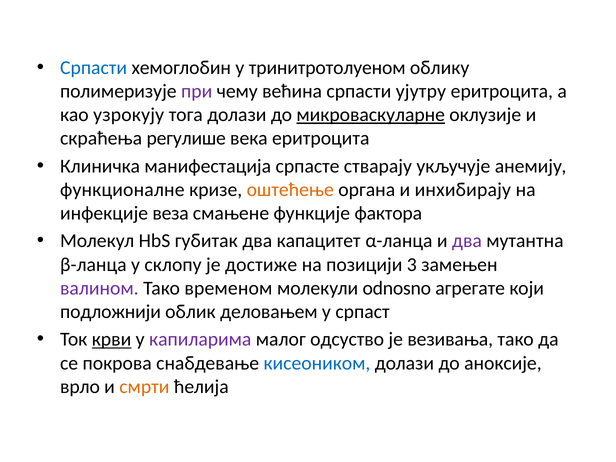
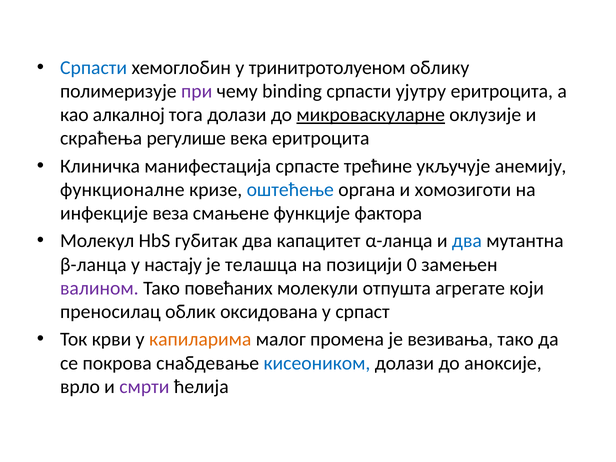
већина: већина -> binding
узрокују: узрокују -> алкалној
стварају: стварају -> трећине
оштећење colour: orange -> blue
инхибирају: инхибирају -> хомозиготи
два at (467, 241) colour: purple -> blue
склопу: склопу -> настају
достиже: достиже -> телашца
3: 3 -> 0
временом: временом -> повећаних
odnosno: odnosno -> отпушта
подложнији: подложнији -> преносилац
деловањем: деловањем -> оксидована
крви underline: present -> none
капиларима colour: purple -> orange
одсуство: одсуство -> промена
смрти colour: orange -> purple
